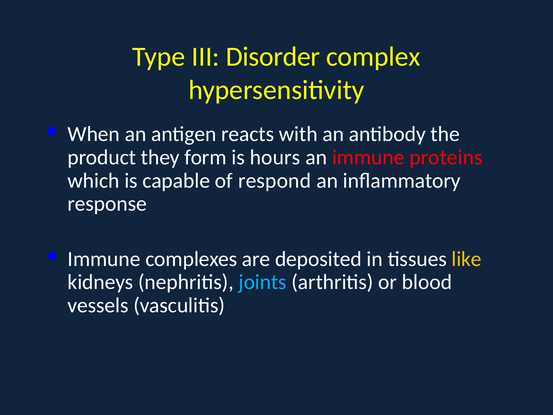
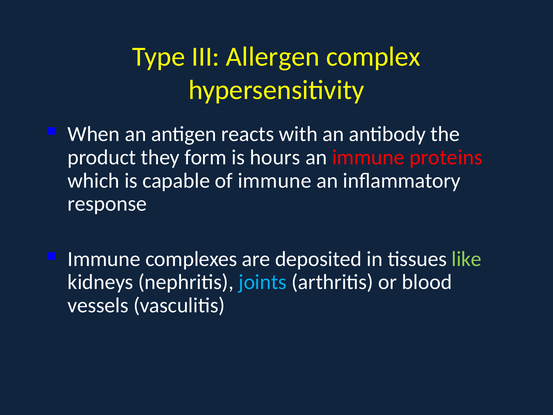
Disorder: Disorder -> Allergen
of respond: respond -> immune
like colour: yellow -> light green
